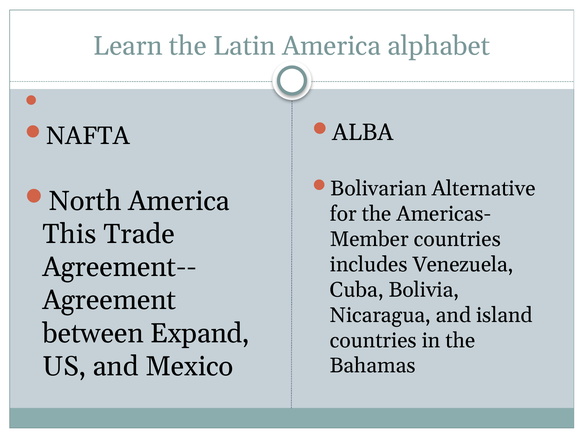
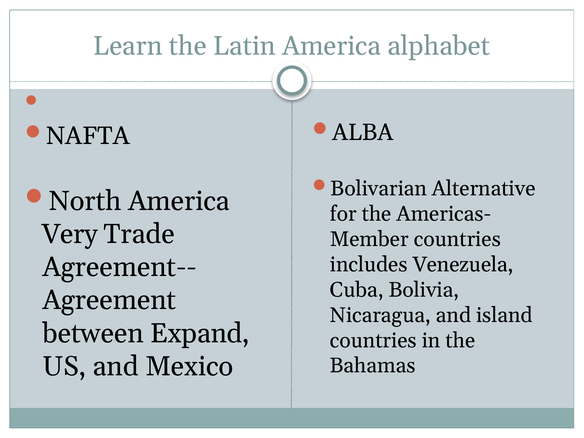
This: This -> Very
